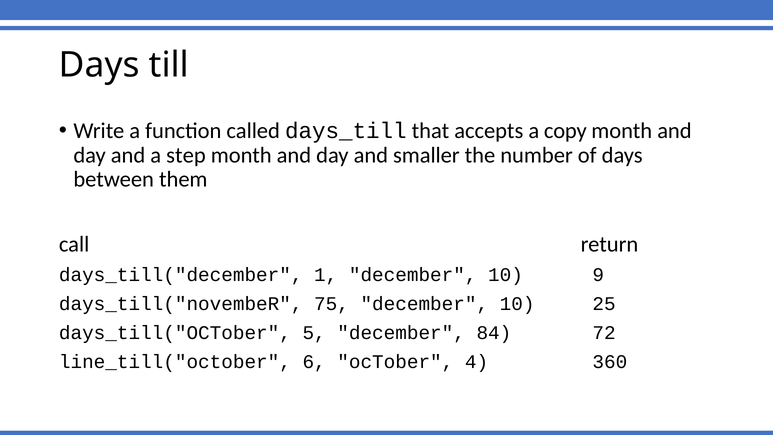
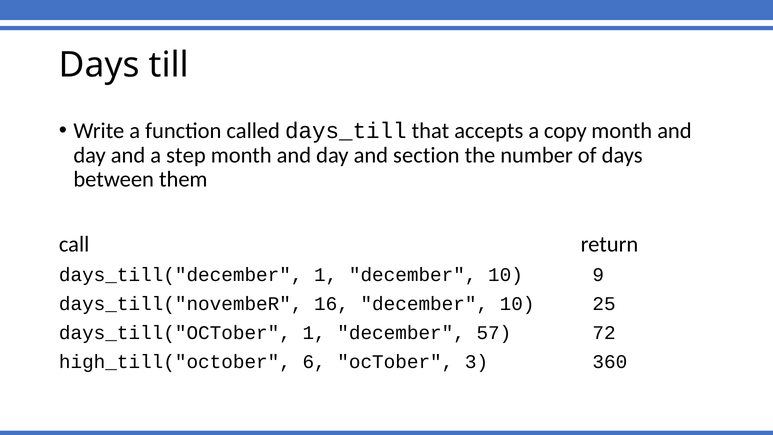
smaller: smaller -> section
75: 75 -> 16
days_till("OCTober 5: 5 -> 1
84: 84 -> 57
line_till("october: line_till("october -> high_till("october
4: 4 -> 3
